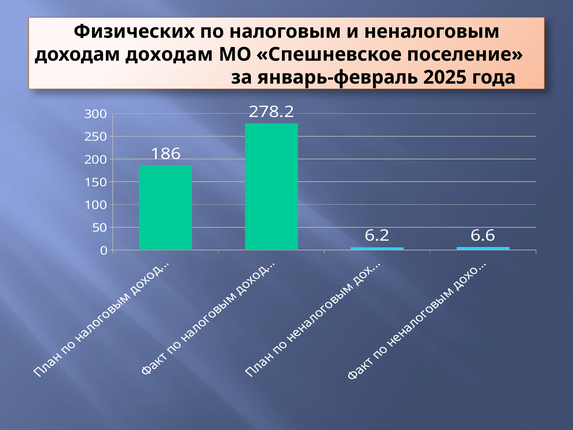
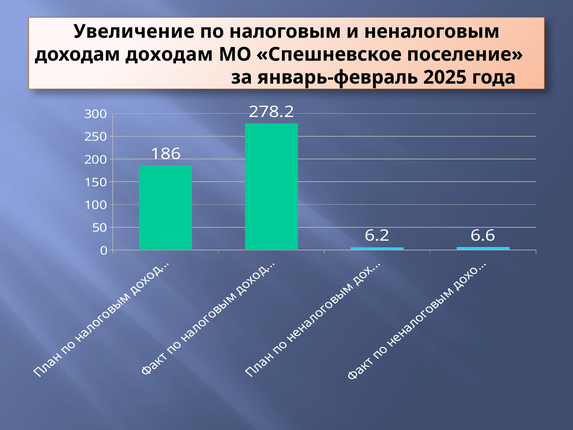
Физических: Физических -> Увеличение
